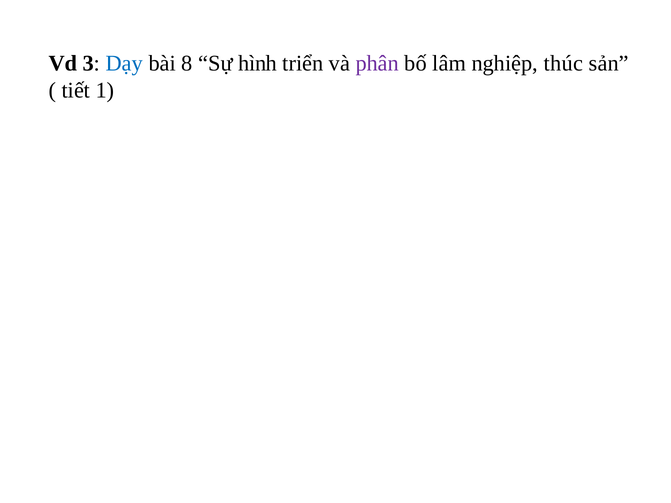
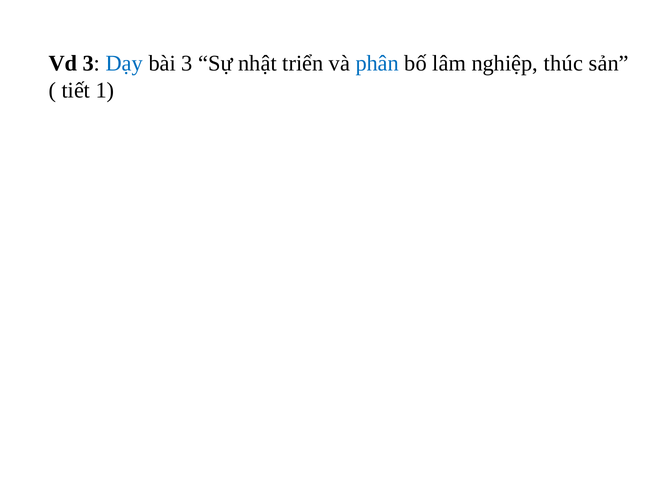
bài 8: 8 -> 3
hình: hình -> nhật
phân colour: purple -> blue
